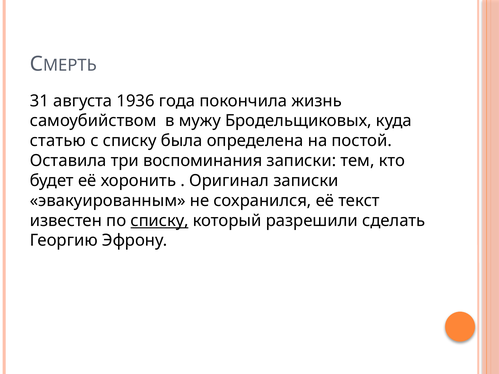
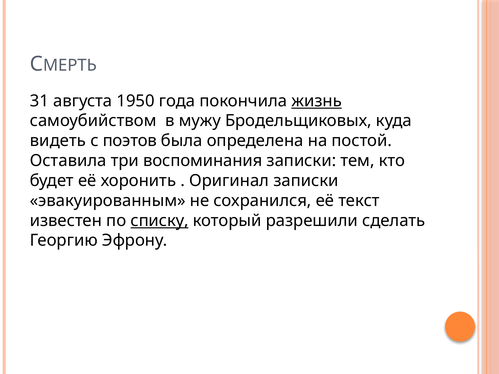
1936: 1936 -> 1950
жизнь underline: none -> present
статью: статью -> видеть
с списку: списку -> поэтов
